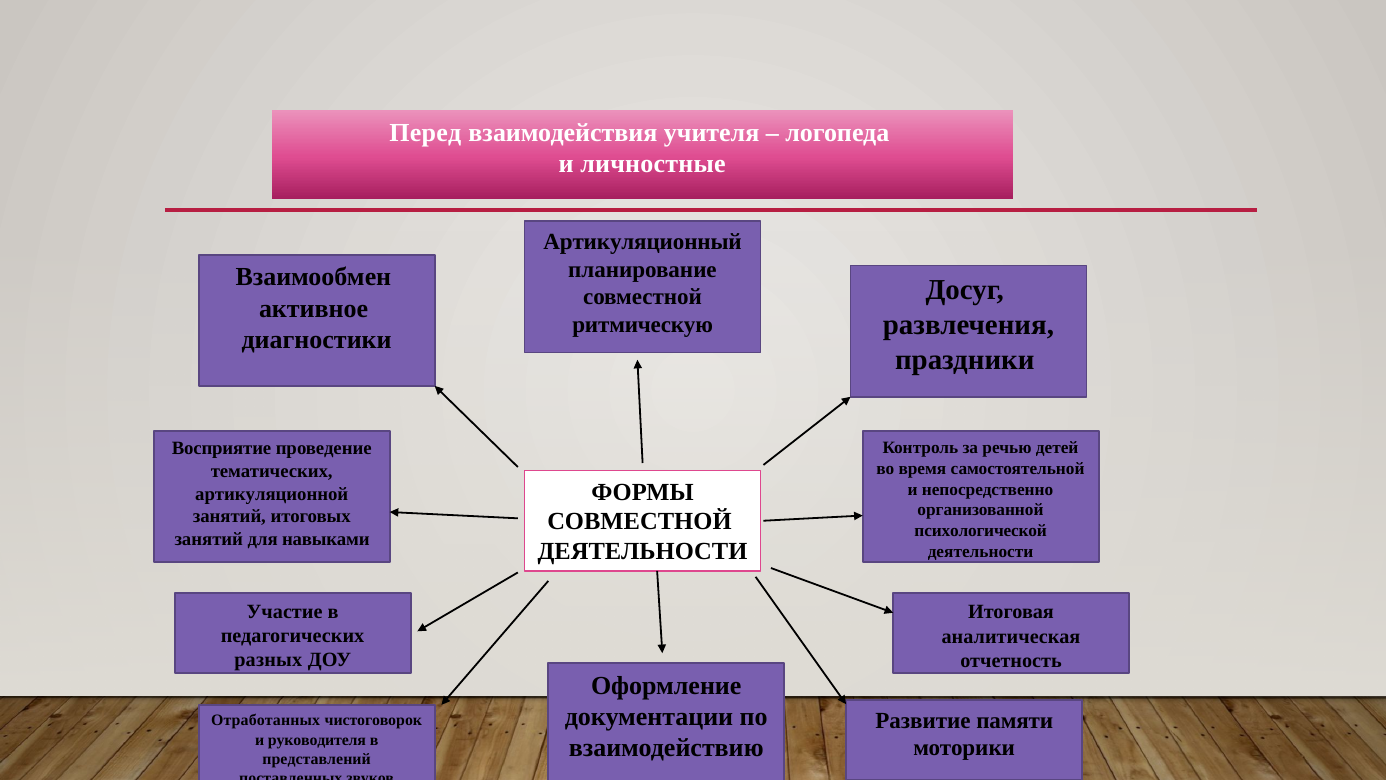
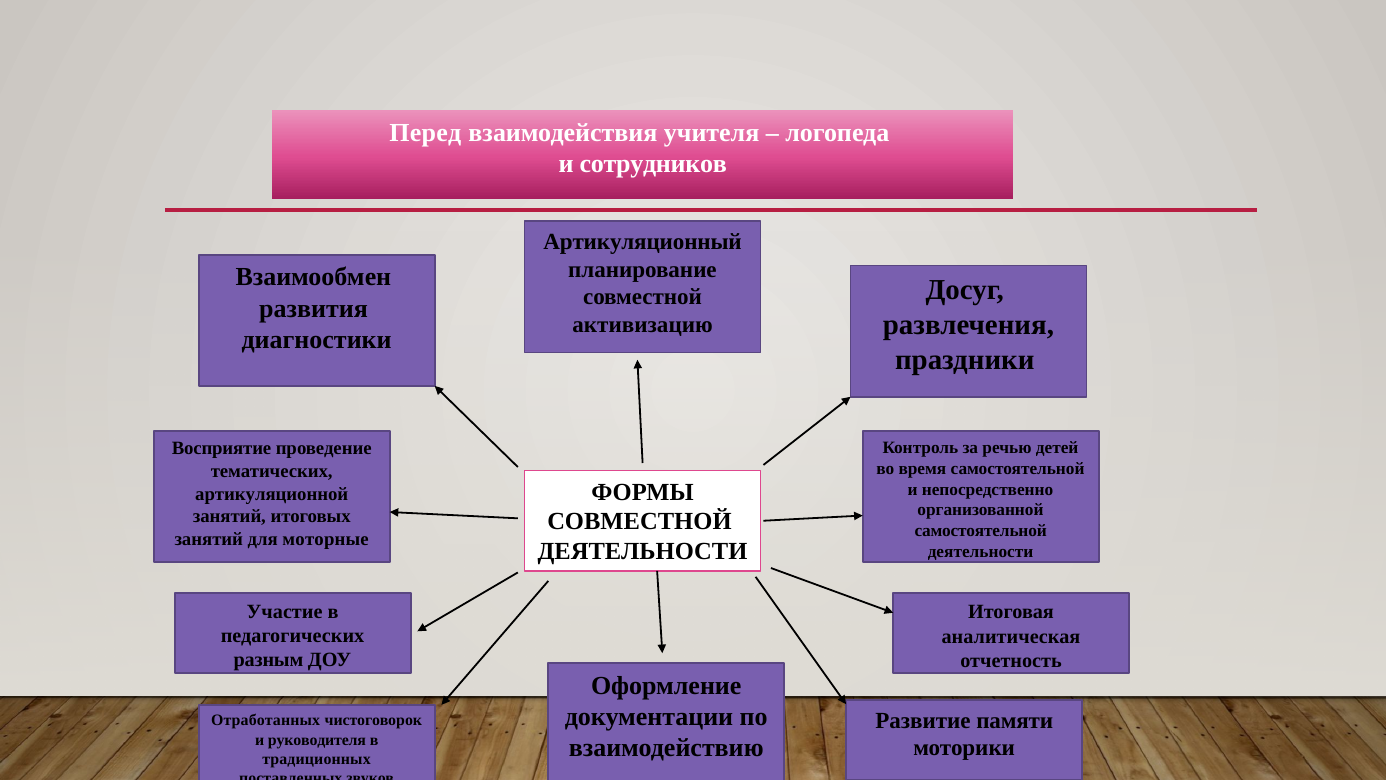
личностные: личностные -> сотрудников
активное: активное -> развития
ритмическую: ритмическую -> активизацию
психологической at (981, 531): психологической -> самостоятельной
навыками: навыками -> моторные
разных: разных -> разным
представлений: представлений -> традиционных
